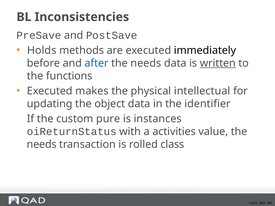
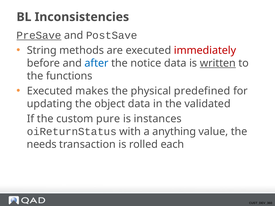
PreSave underline: none -> present
Holds: Holds -> String
immediately colour: black -> red
needs at (146, 63): needs -> notice
intellectual: intellectual -> predefined
identifier: identifier -> validated
activities: activities -> anything
class: class -> each
